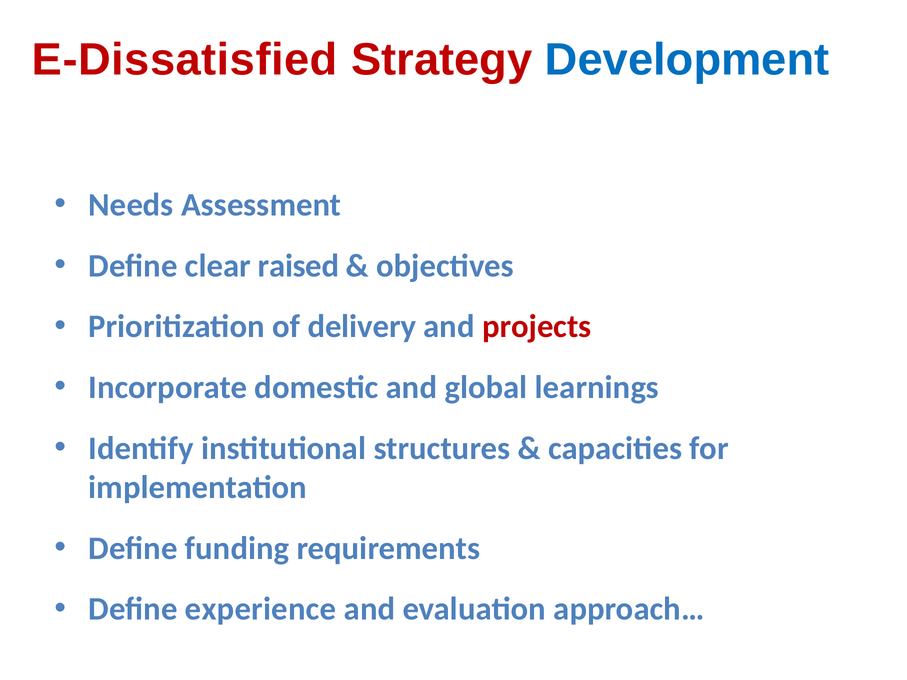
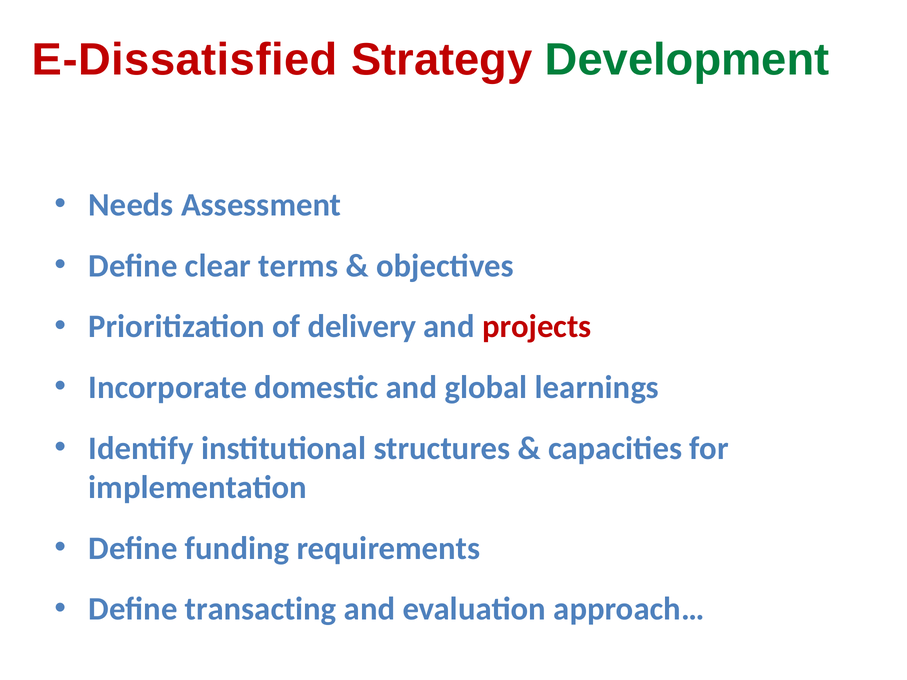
Development colour: blue -> green
raised: raised -> terms
experience: experience -> transacting
